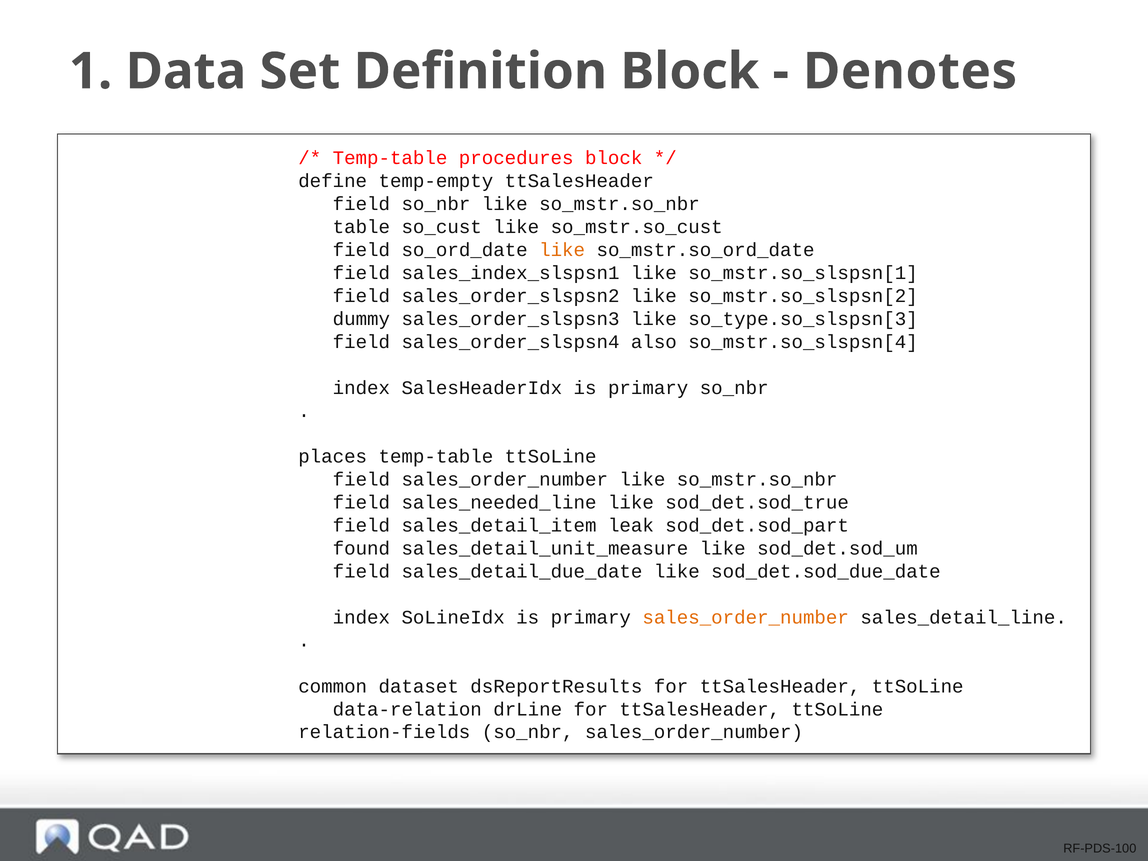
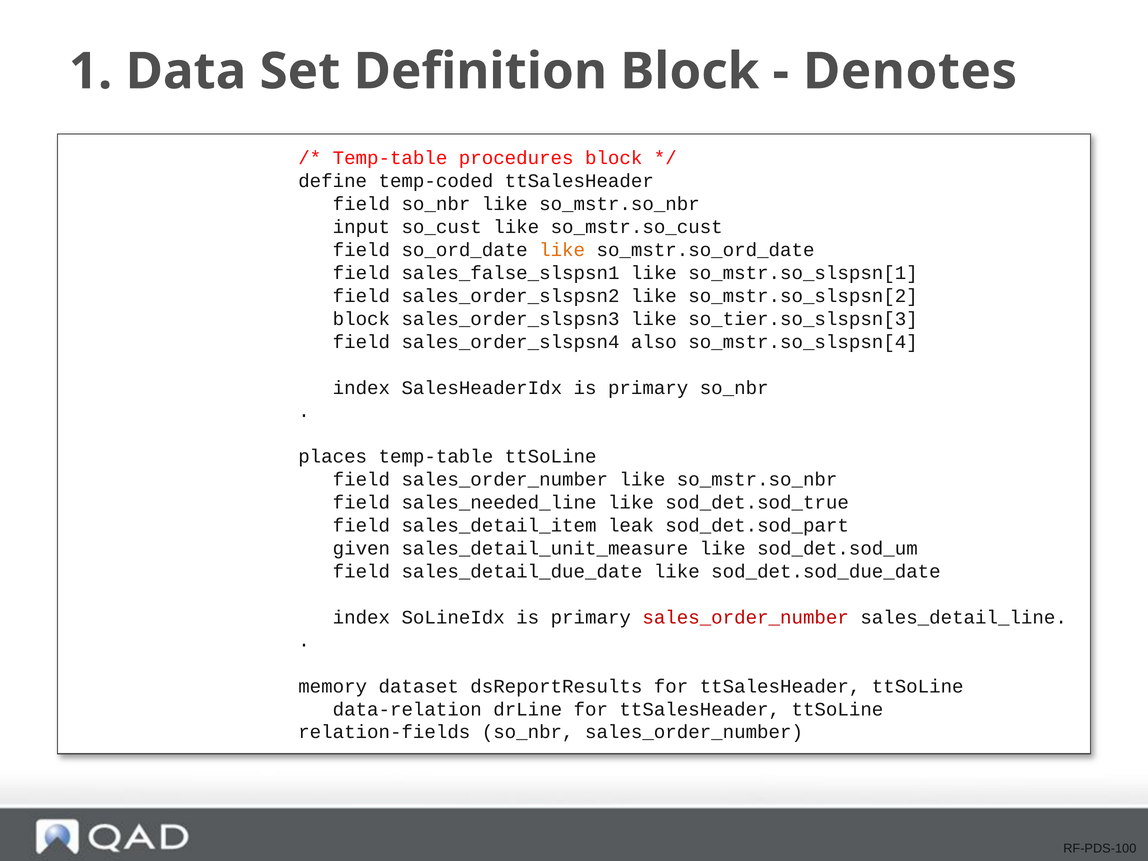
temp-empty: temp-empty -> temp-coded
table: table -> input
sales_index_slspsn1: sales_index_slspsn1 -> sales_false_slspsn1
dummy at (361, 319): dummy -> block
so_type.so_slspsn[3: so_type.so_slspsn[3 -> so_tier.so_slspsn[3
found: found -> given
sales_order_number at (746, 617) colour: orange -> red
common: common -> memory
